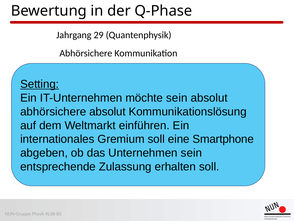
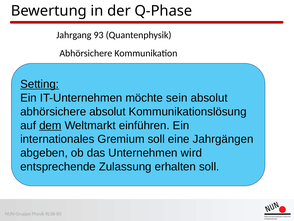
29: 29 -> 93
dem underline: none -> present
Smartphone: Smartphone -> Jahrgängen
Unternehmen sein: sein -> wird
